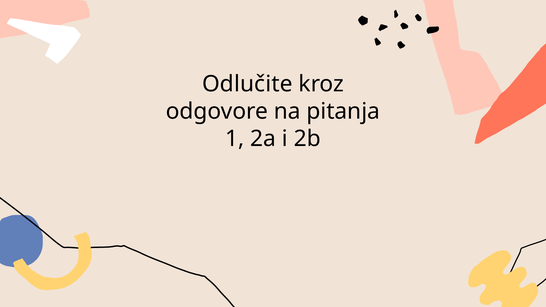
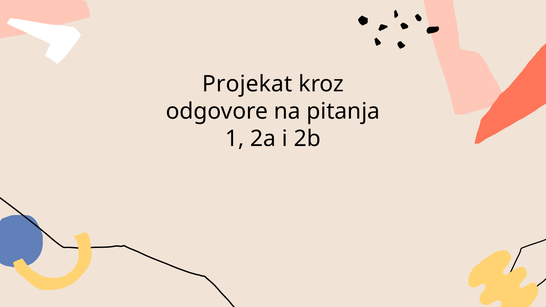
Odlučite: Odlučite -> Projekat
